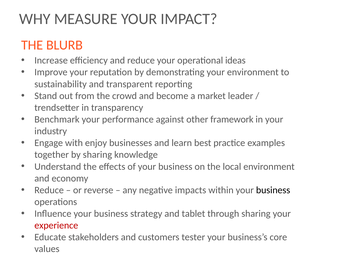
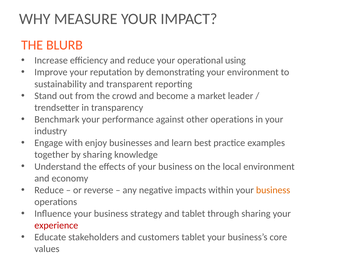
ideas: ideas -> using
other framework: framework -> operations
business at (273, 190) colour: black -> orange
customers tester: tester -> tablet
